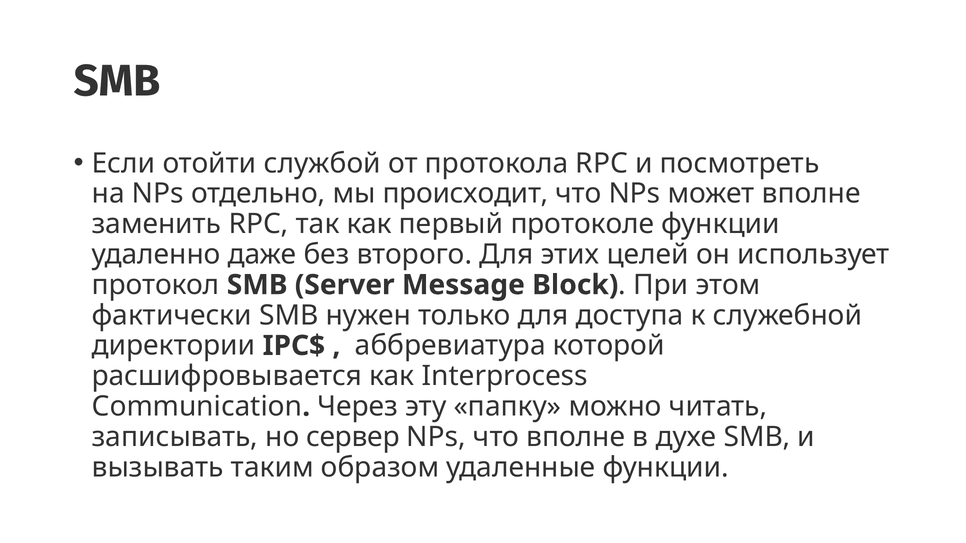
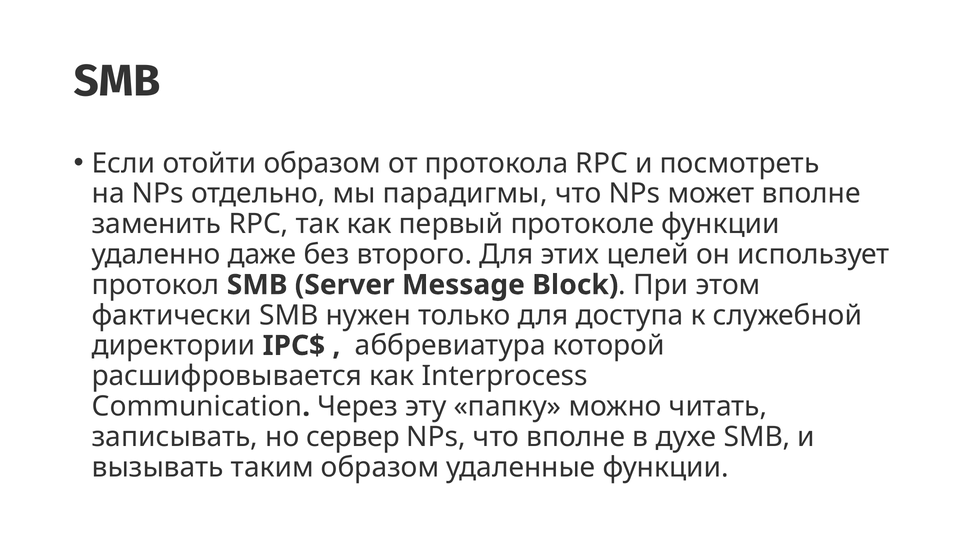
отойти службой: службой -> образом
происходит: происходит -> парадигмы
